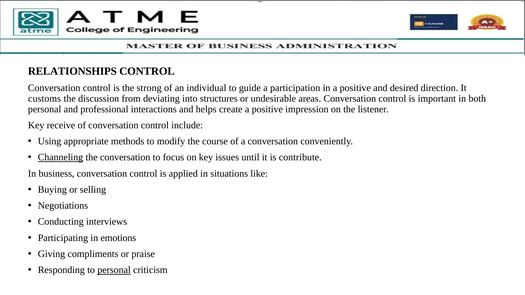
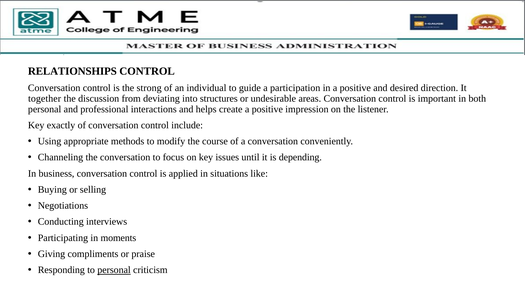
customs: customs -> together
receive: receive -> exactly
Channeling underline: present -> none
contribute: contribute -> depending
emotions: emotions -> moments
